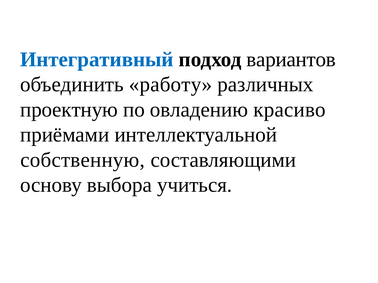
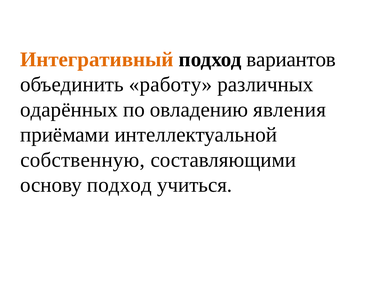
Интегративный colour: blue -> orange
проектную: проектную -> одарённых
красиво: красиво -> явления
основу выбора: выбора -> подход
